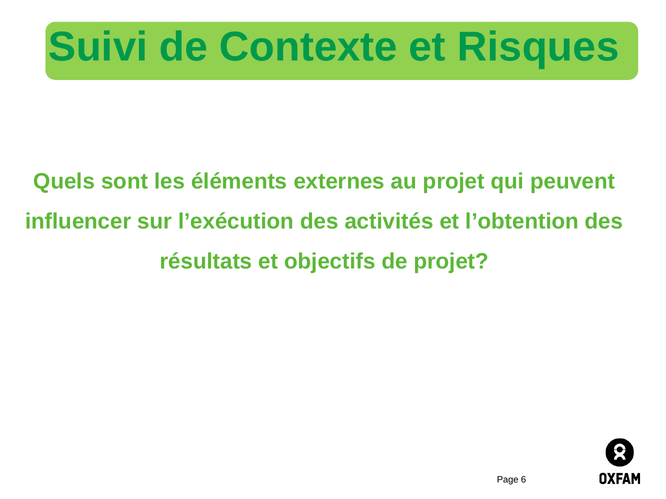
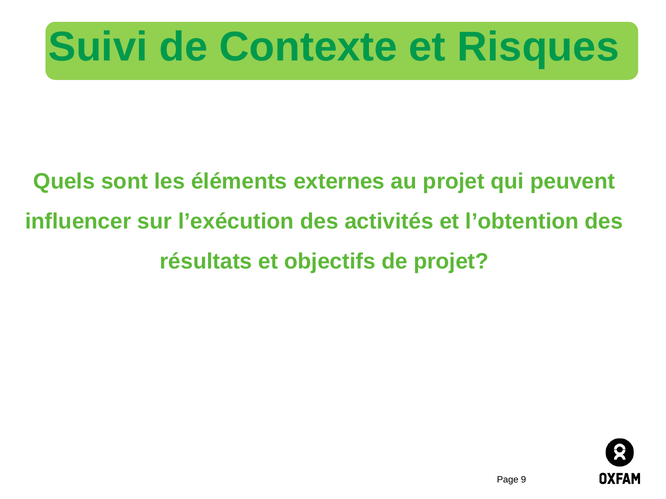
6: 6 -> 9
